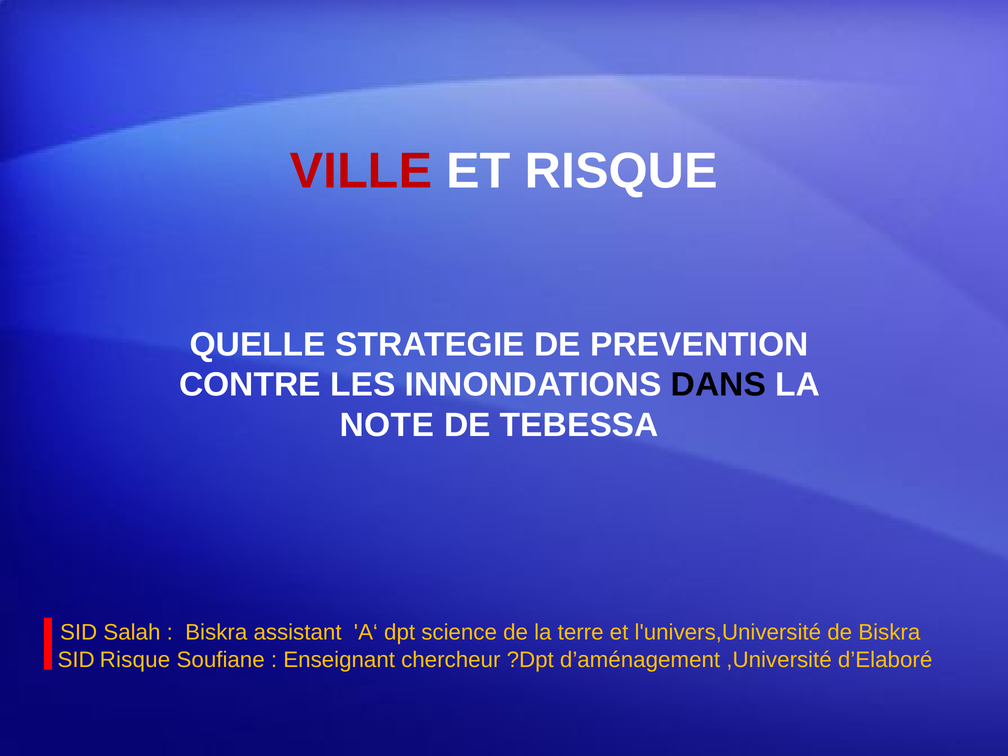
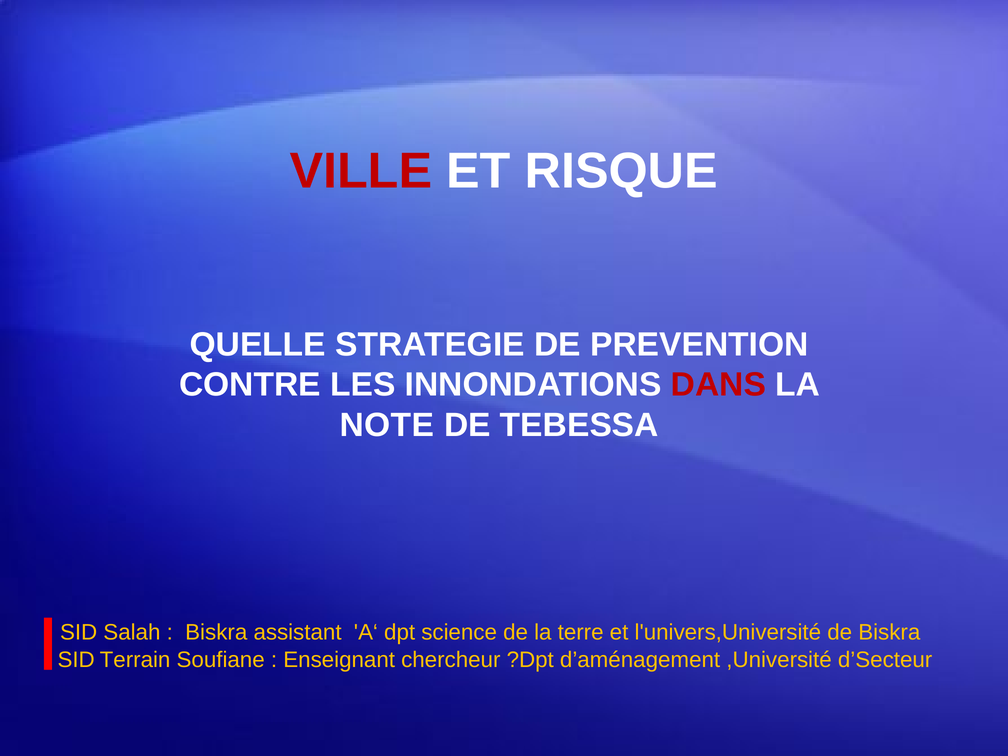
DANS colour: black -> red
SID Risque: Risque -> Terrain
d’Elaboré: d’Elaboré -> d’Secteur
